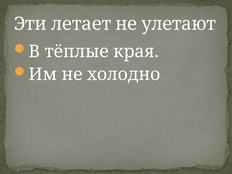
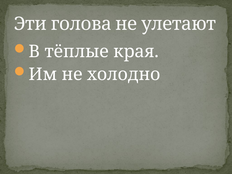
летает: летает -> голова
